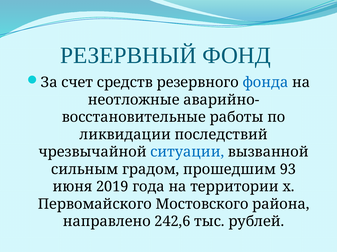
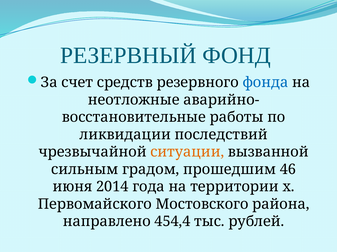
ситуации colour: blue -> orange
93: 93 -> 46
2019: 2019 -> 2014
242,6: 242,6 -> 454,4
